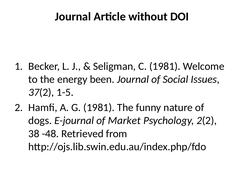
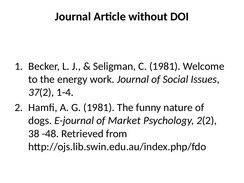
been: been -> work
1-5: 1-5 -> 1-4
